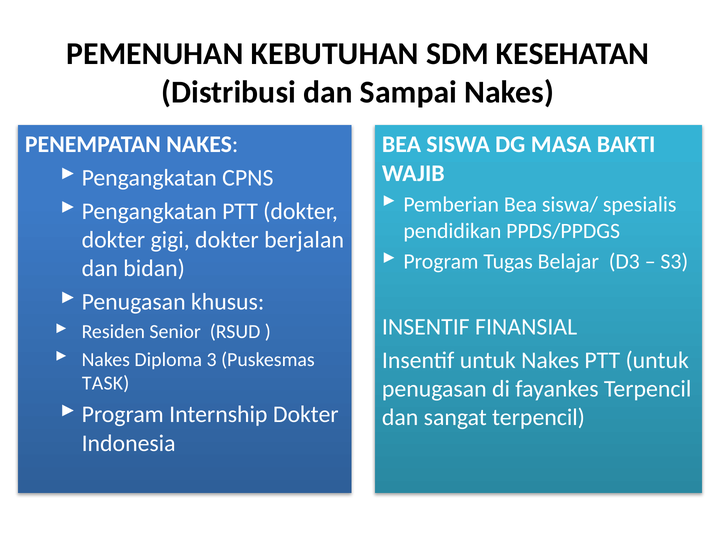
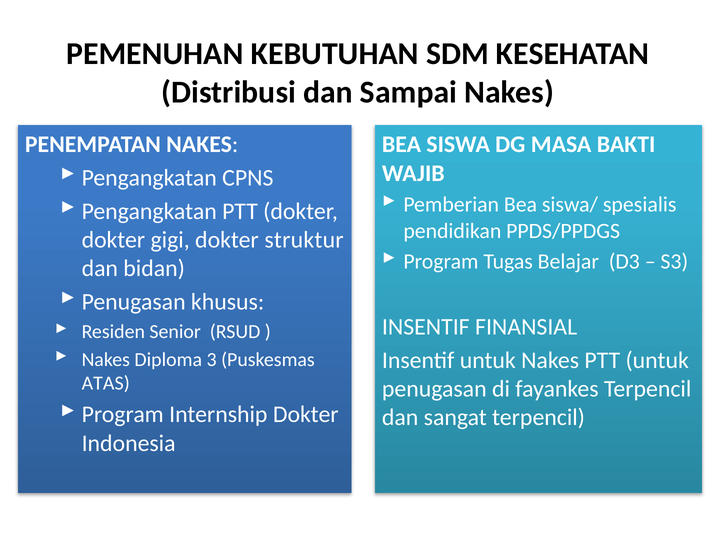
berjalan: berjalan -> struktur
TASK: TASK -> ATAS
